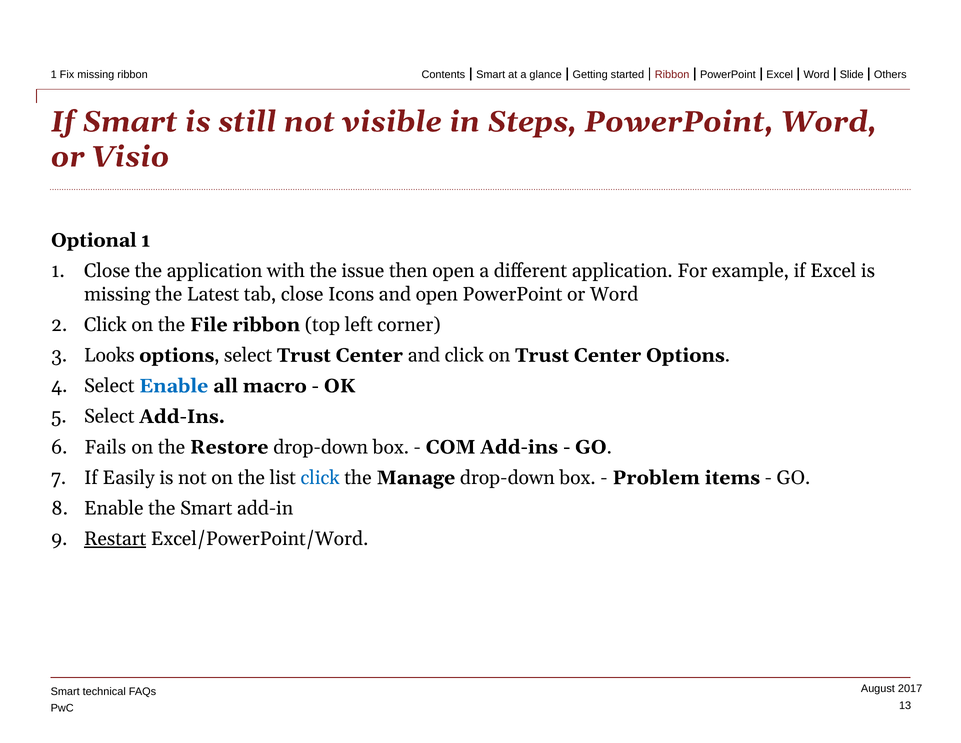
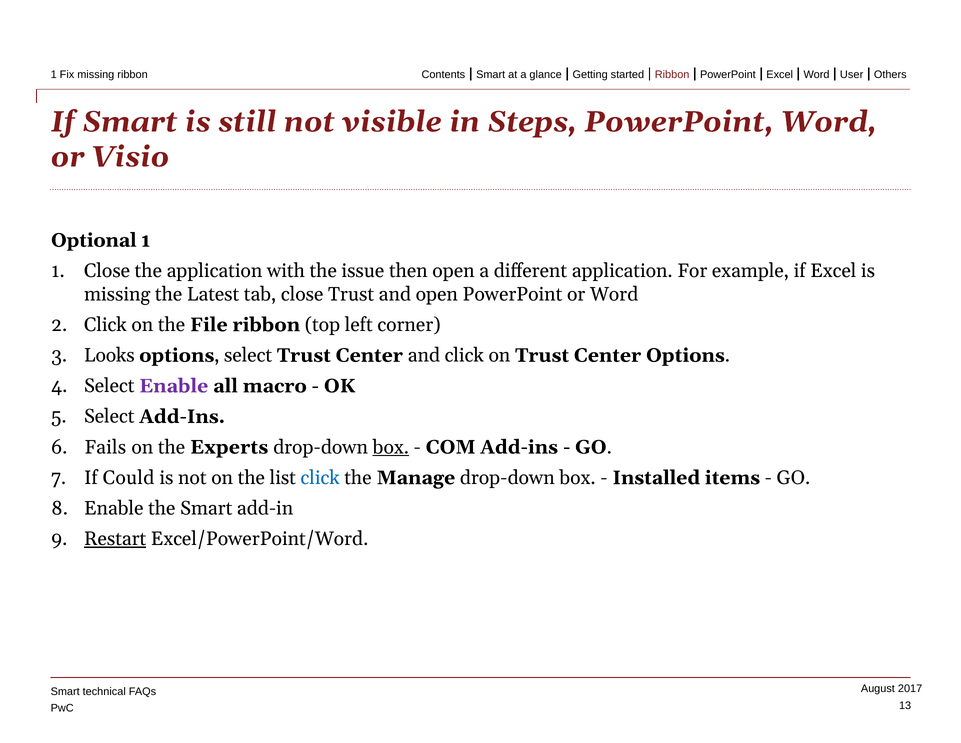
Slide: Slide -> User
close Icons: Icons -> Trust
Enable at (174, 386) colour: blue -> purple
Restore: Restore -> Experts
box at (391, 447) underline: none -> present
Easily: Easily -> Could
Problem: Problem -> Installed
